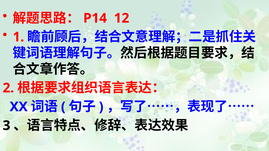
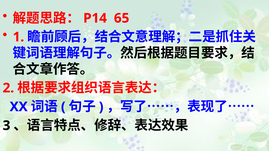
12: 12 -> 65
